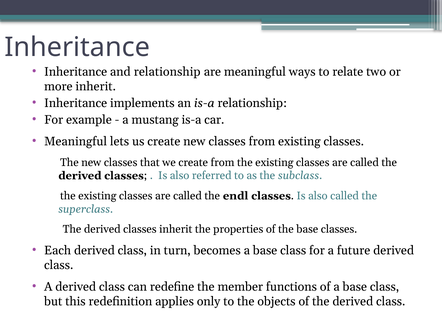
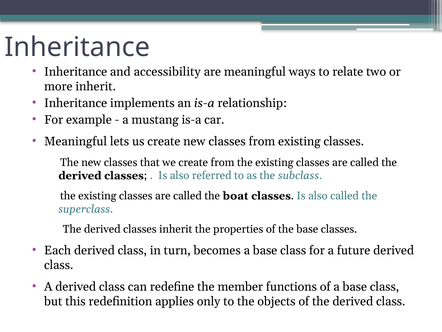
and relationship: relationship -> accessibility
endl: endl -> boat
